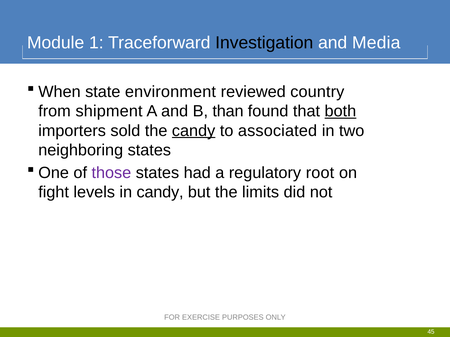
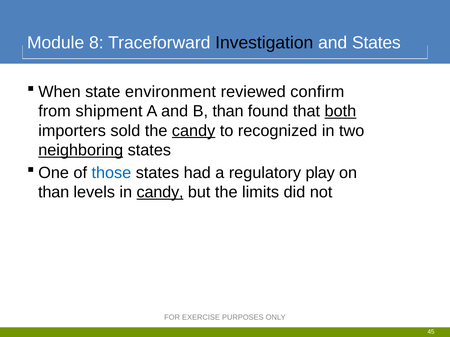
1: 1 -> 8
and Media: Media -> States
country: country -> confirm
associated: associated -> recognized
neighboring underline: none -> present
those colour: purple -> blue
root: root -> play
fight at (54, 193): fight -> than
candy at (160, 193) underline: none -> present
